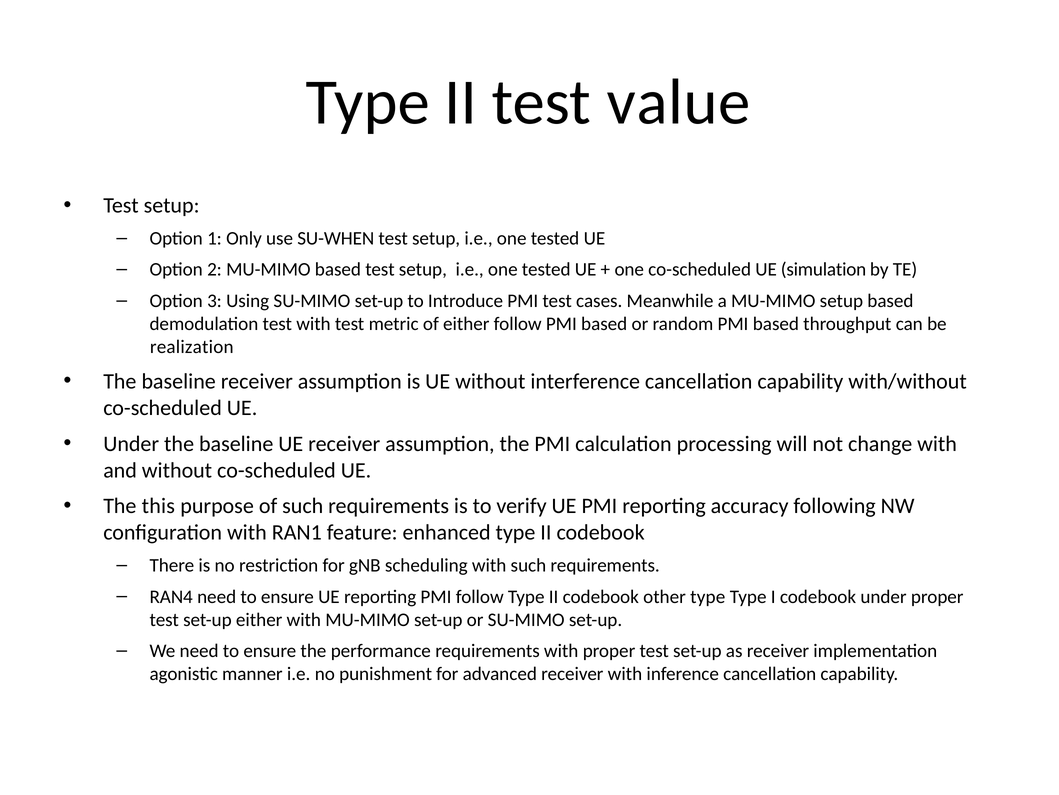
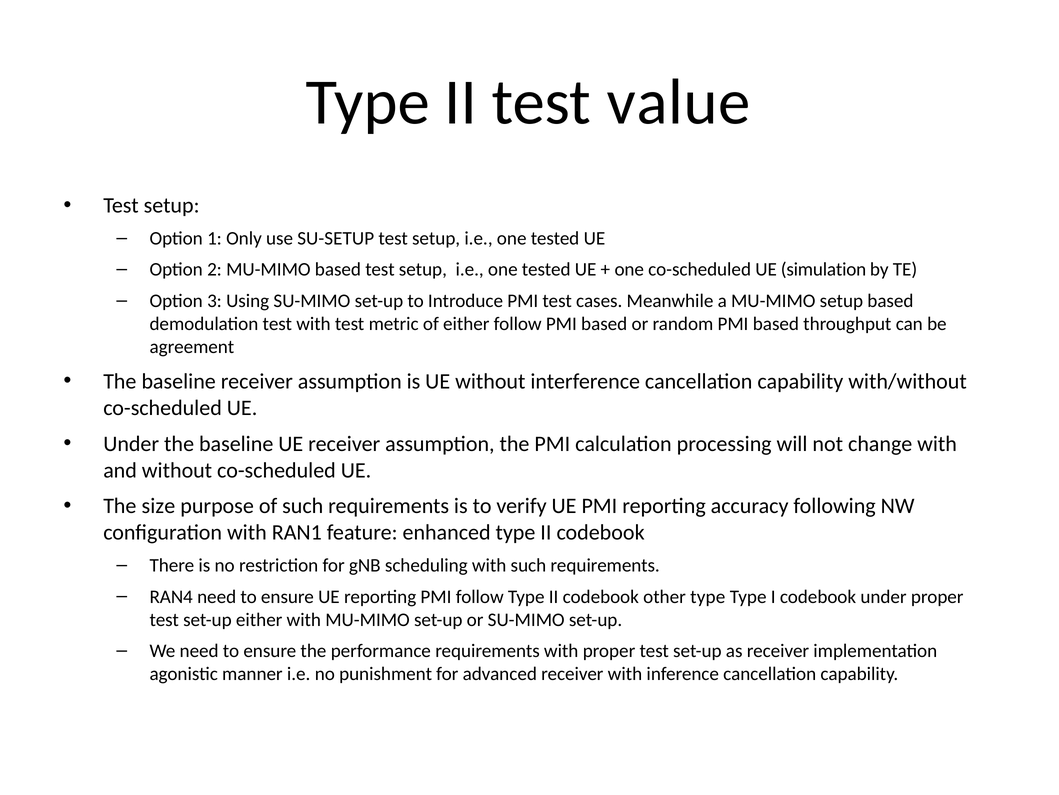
SU-WHEN: SU-WHEN -> SU-SETUP
realization: realization -> agreement
this: this -> size
